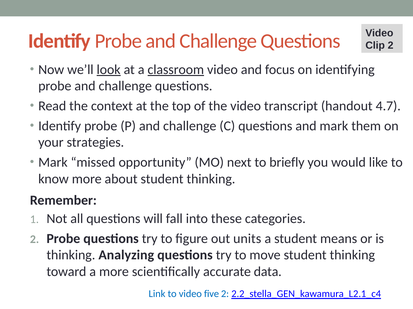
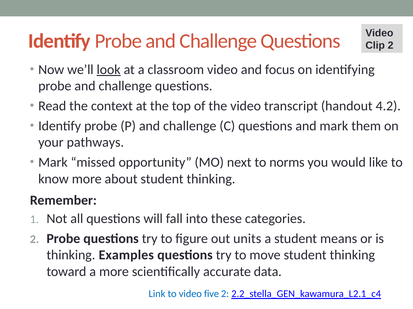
classroom underline: present -> none
4.7: 4.7 -> 4.2
strategies: strategies -> pathways
briefly: briefly -> norms
Analyzing: Analyzing -> Examples
